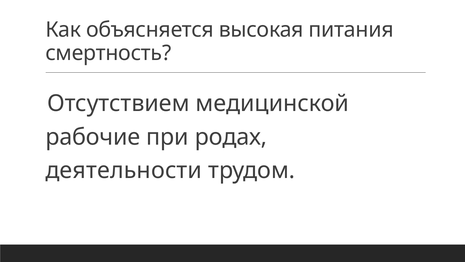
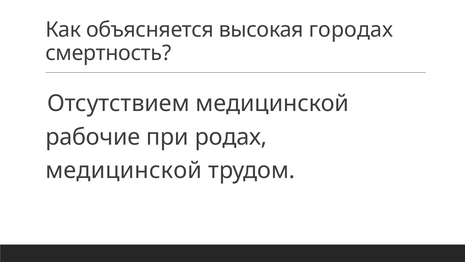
питания: питания -> городах
деятельности at (124, 170): деятельности -> медицинской
